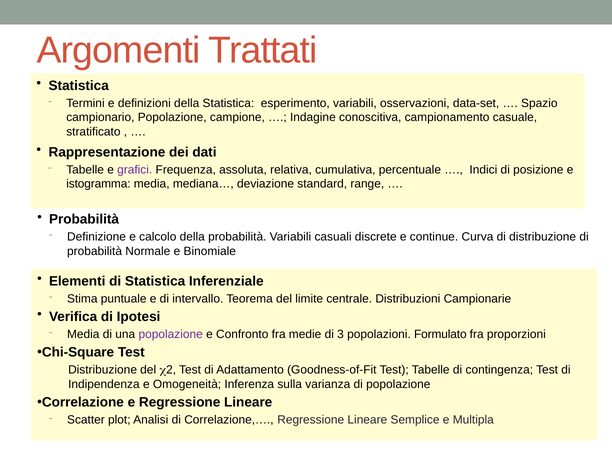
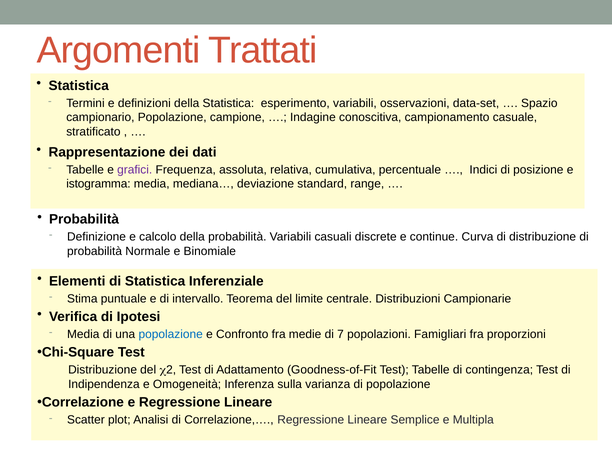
popolazione at (171, 334) colour: purple -> blue
3: 3 -> 7
Formulato: Formulato -> Famigliari
